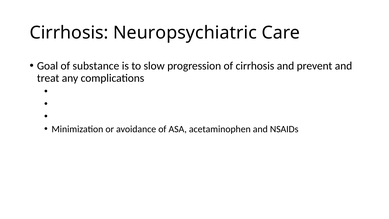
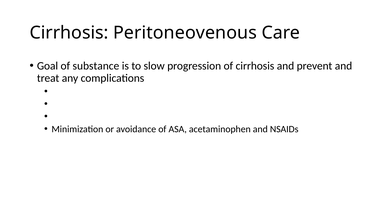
Neuropsychiatric: Neuropsychiatric -> Peritoneovenous
